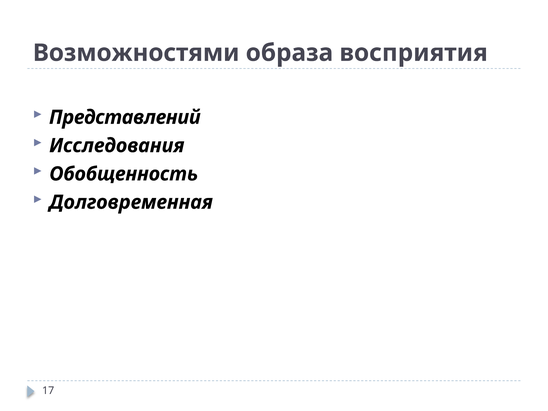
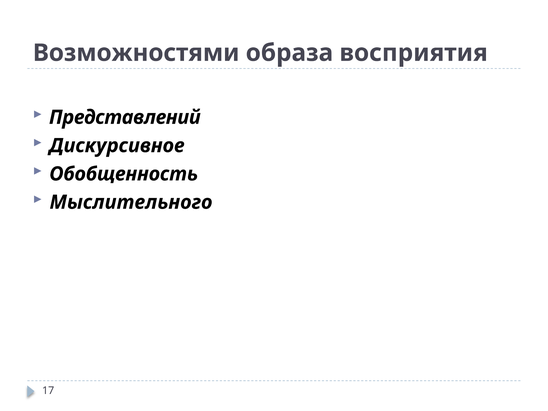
Исследования: Исследования -> Дискурсивное
Долговременная: Долговременная -> Мыслительного
